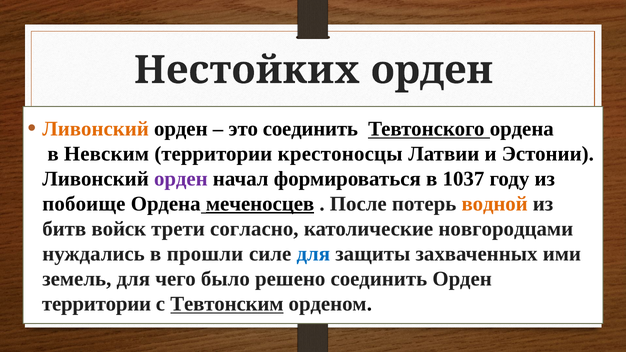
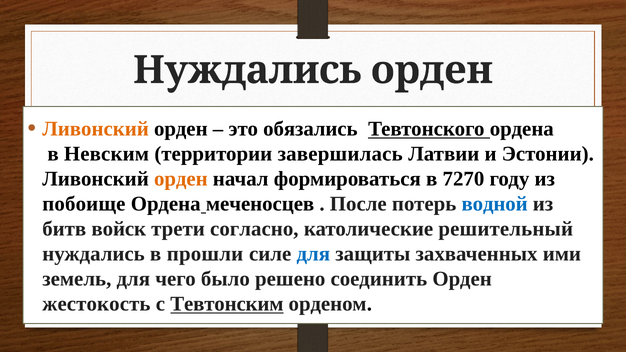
Нестойких at (247, 70): Нестойких -> Нуждались
это соединить: соединить -> обязались
крестоносцы: крестоносцы -> завершилась
орден at (181, 179) colour: purple -> orange
1037: 1037 -> 7270
меченосцев underline: present -> none
водной colour: orange -> blue
новгородцами: новгородцами -> решительный
территории at (97, 304): территории -> жестокость
